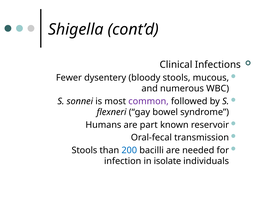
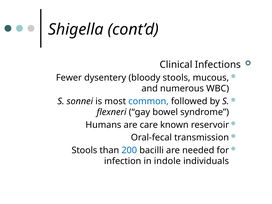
common colour: purple -> blue
part: part -> care
isolate: isolate -> indole
